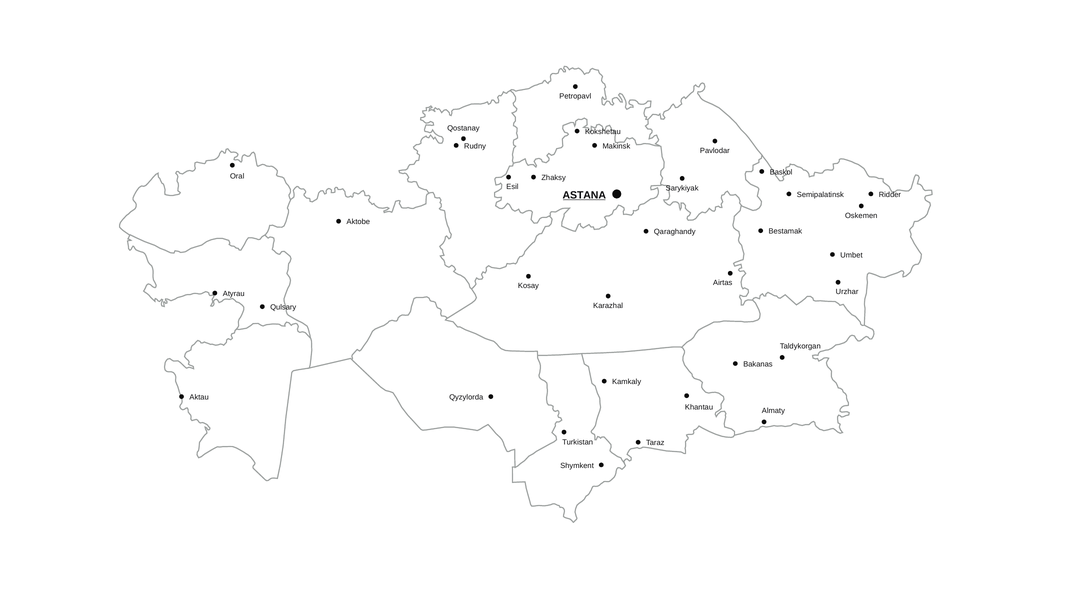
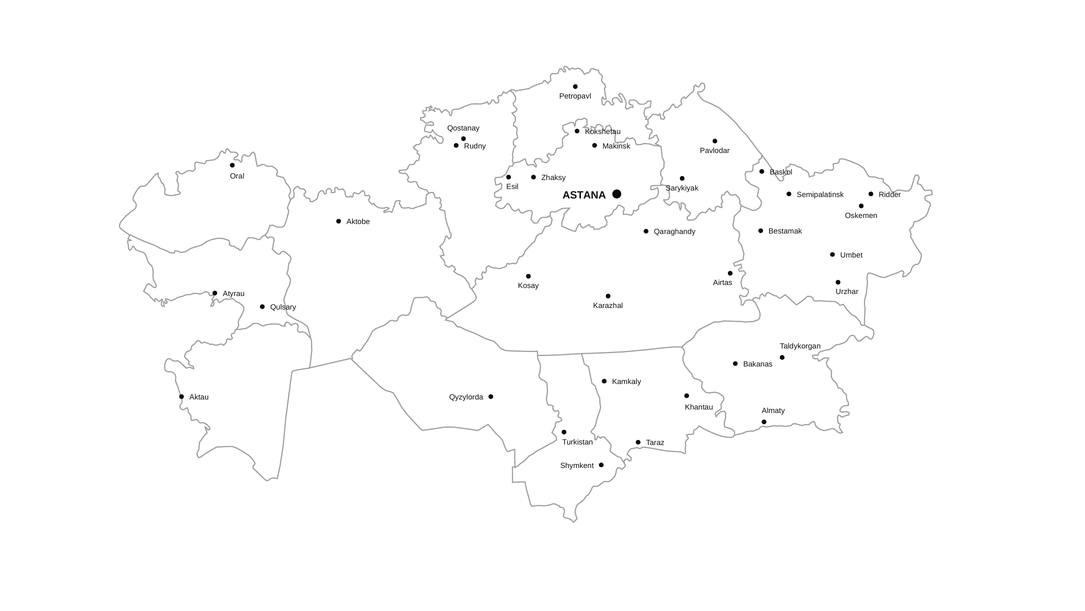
ASTANA underline: present -> none
